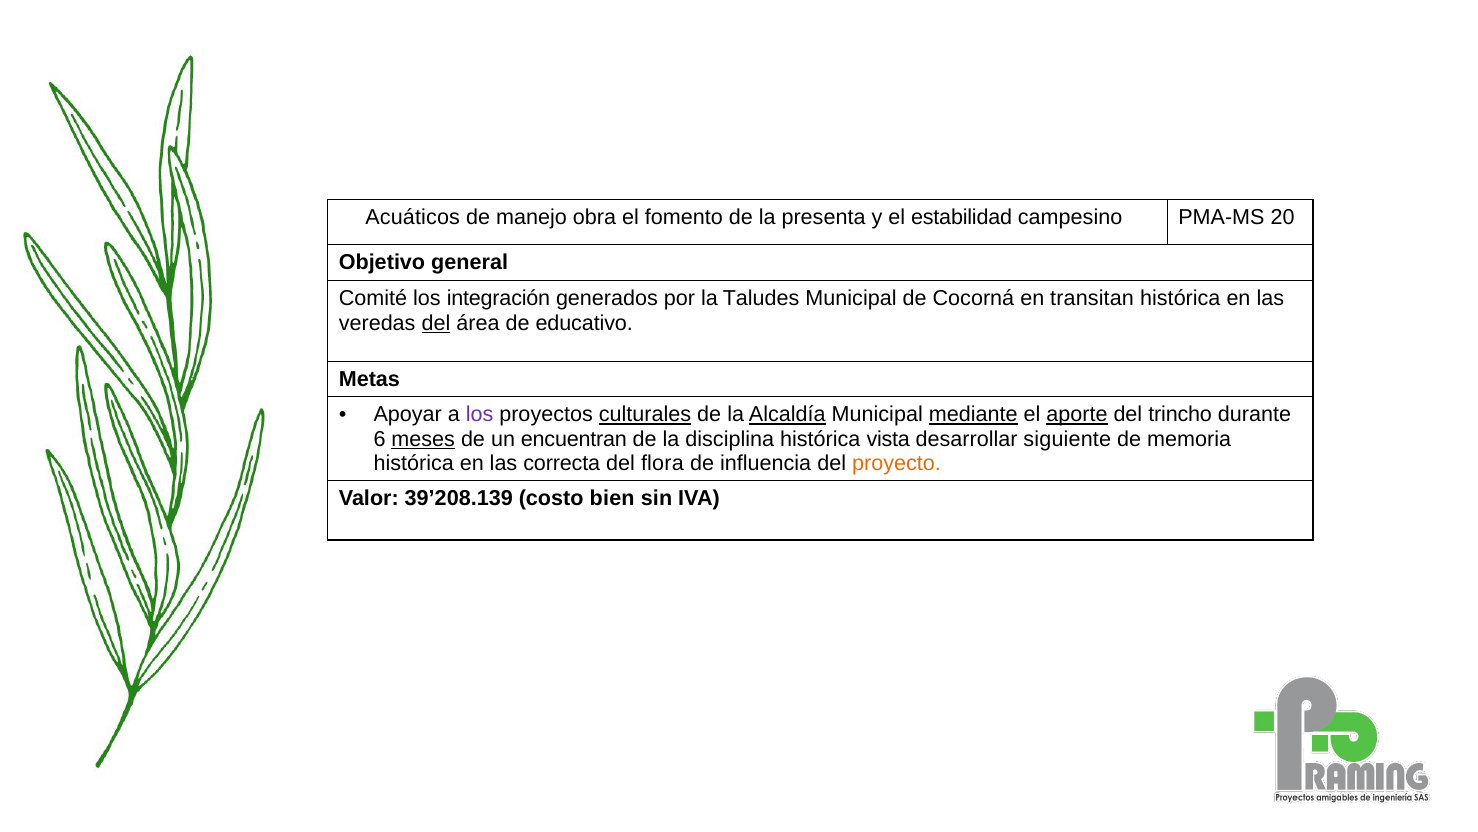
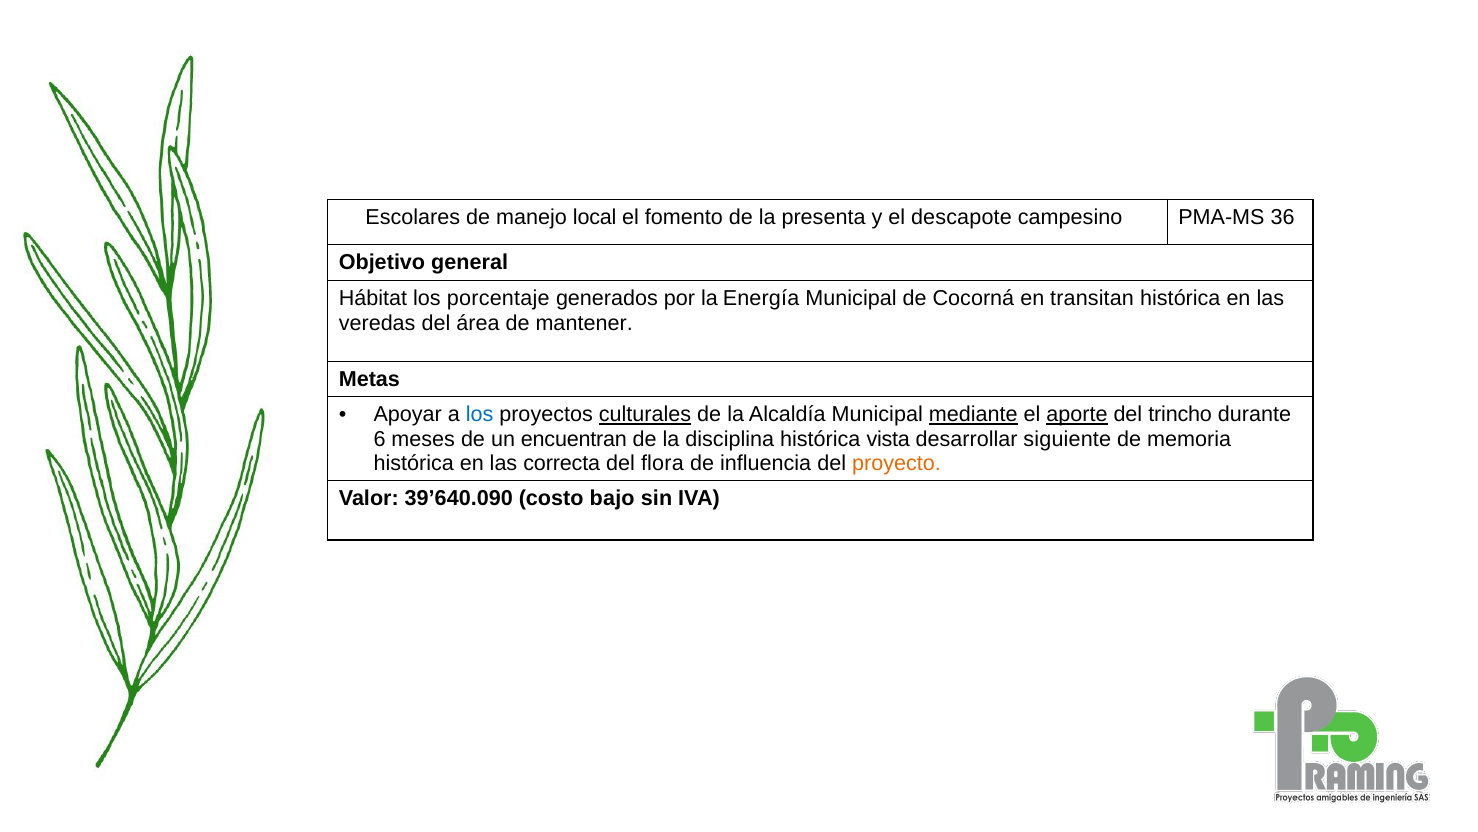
Acuáticos: Acuáticos -> Escolares
obra: obra -> local
estabilidad: estabilidad -> descapote
20: 20 -> 36
Comité: Comité -> Hábitat
integración: integración -> porcentaje
Taludes: Taludes -> Energía
del at (436, 323) underline: present -> none
educativo: educativo -> mantener
los at (480, 414) colour: purple -> blue
Alcaldía underline: present -> none
meses underline: present -> none
39’208.139: 39’208.139 -> 39’640.090
bien: bien -> bajo
